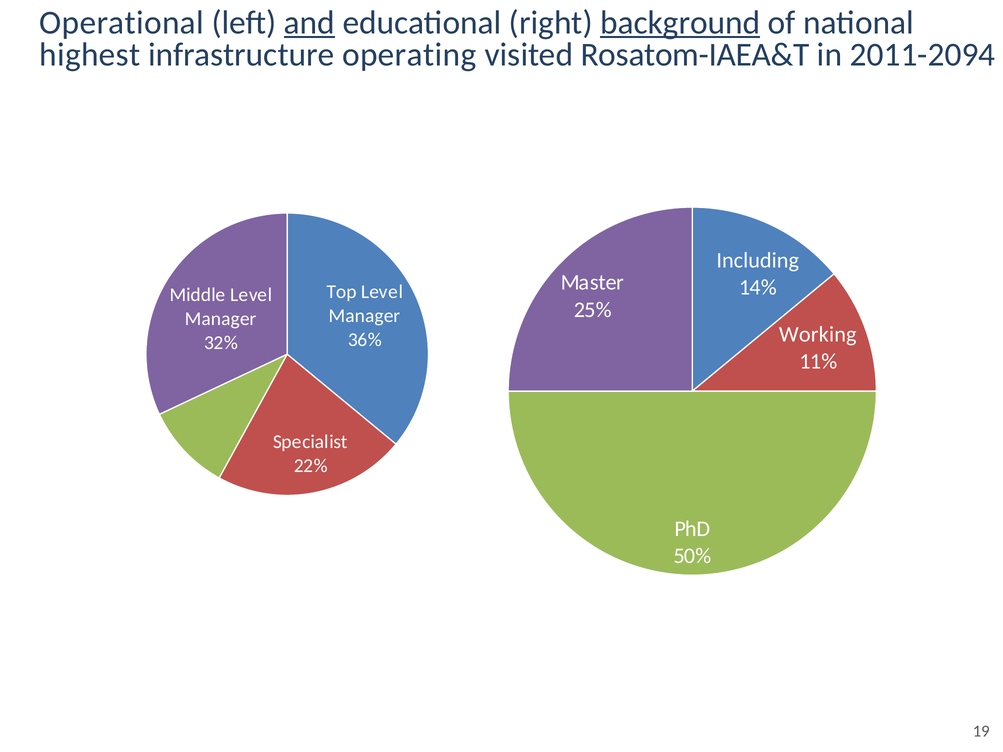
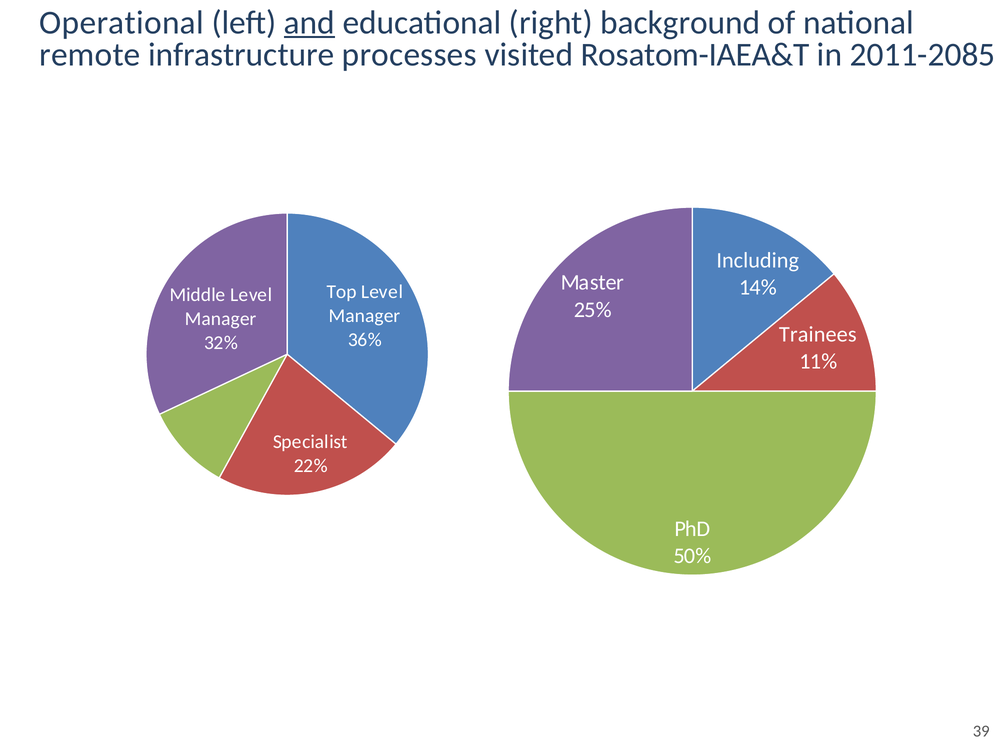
background underline: present -> none
highest: highest -> remote
operating: operating -> processes
2011-2094: 2011-2094 -> 2011-2085
Working: Working -> Trainees
19: 19 -> 39
